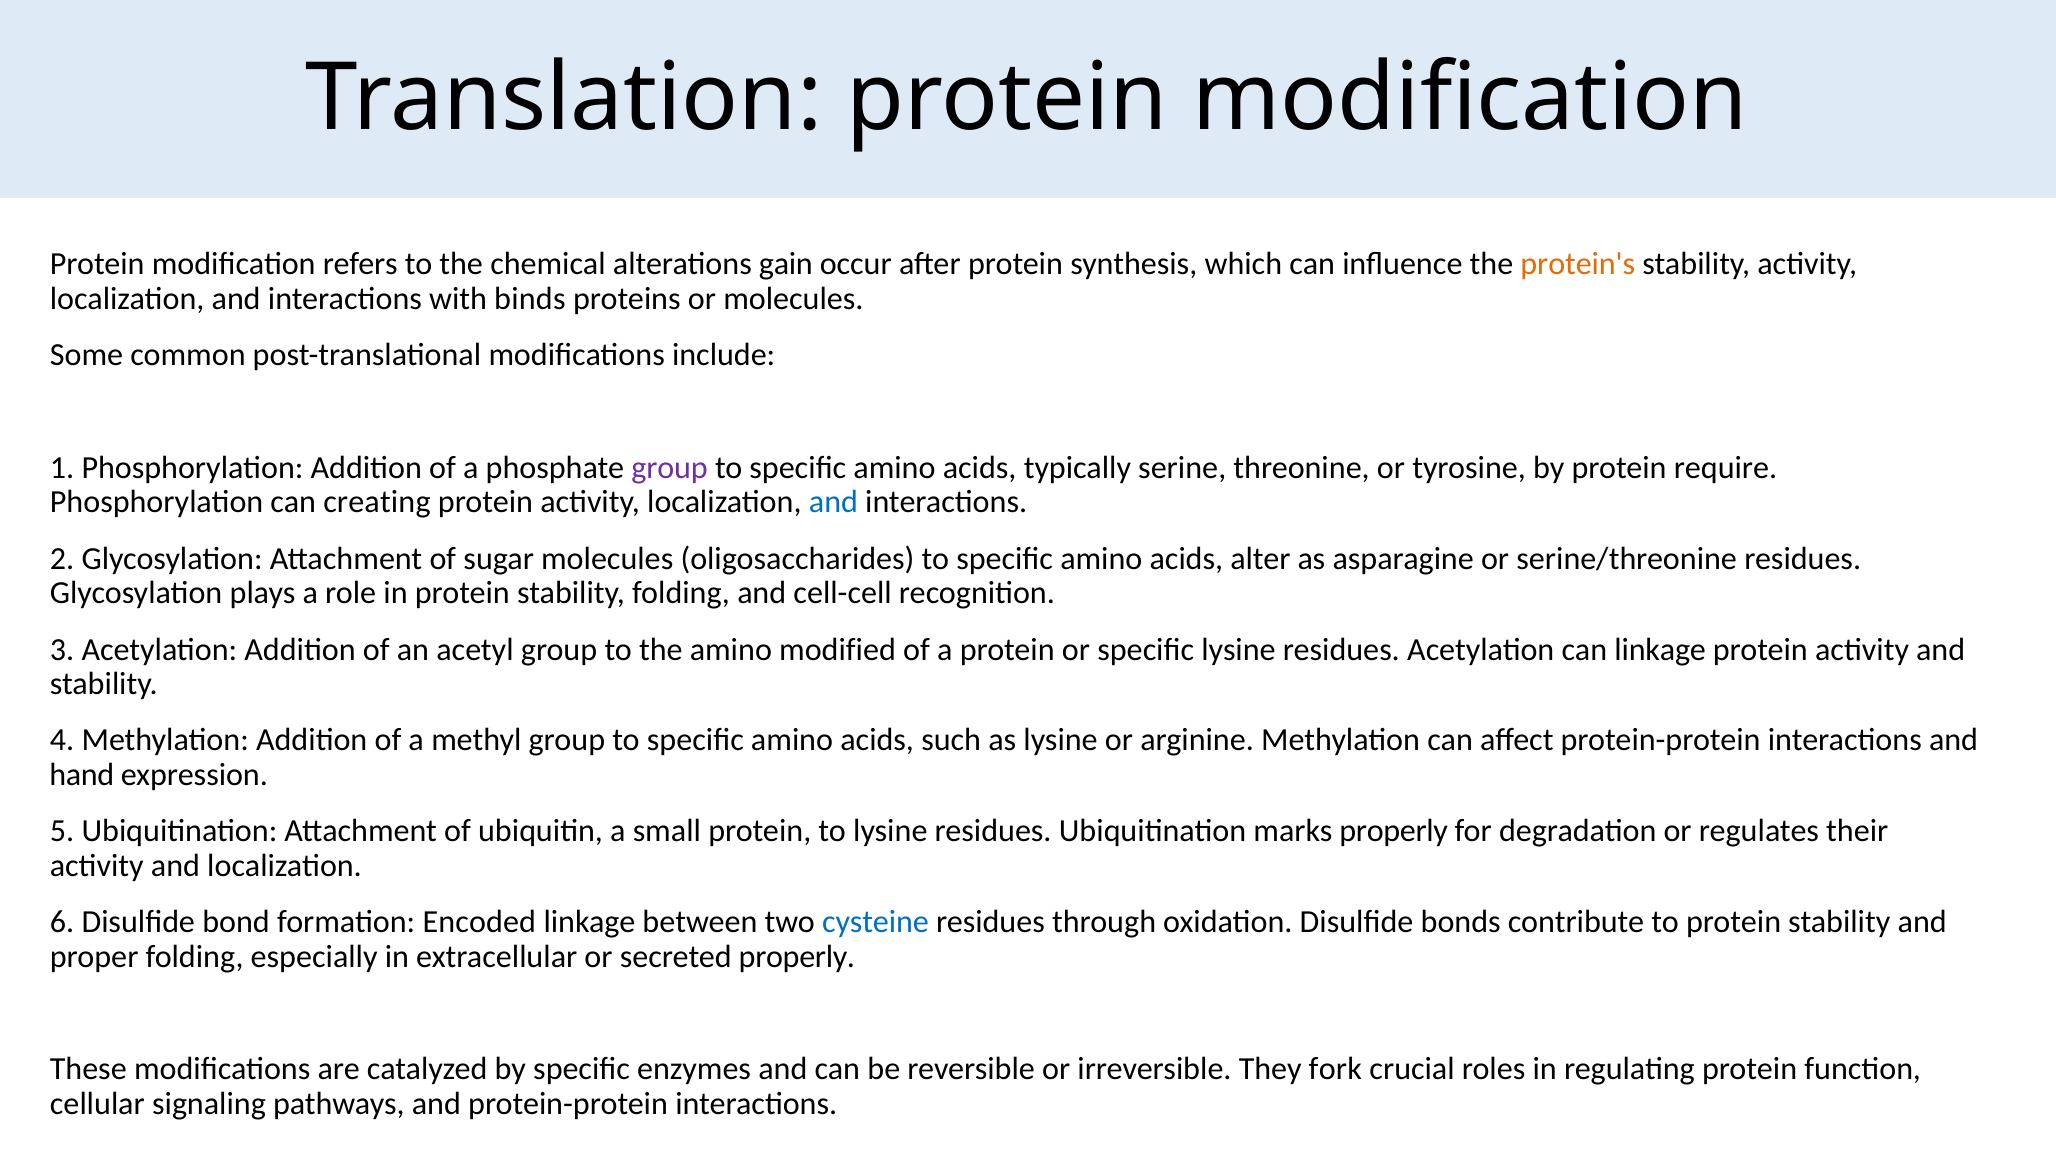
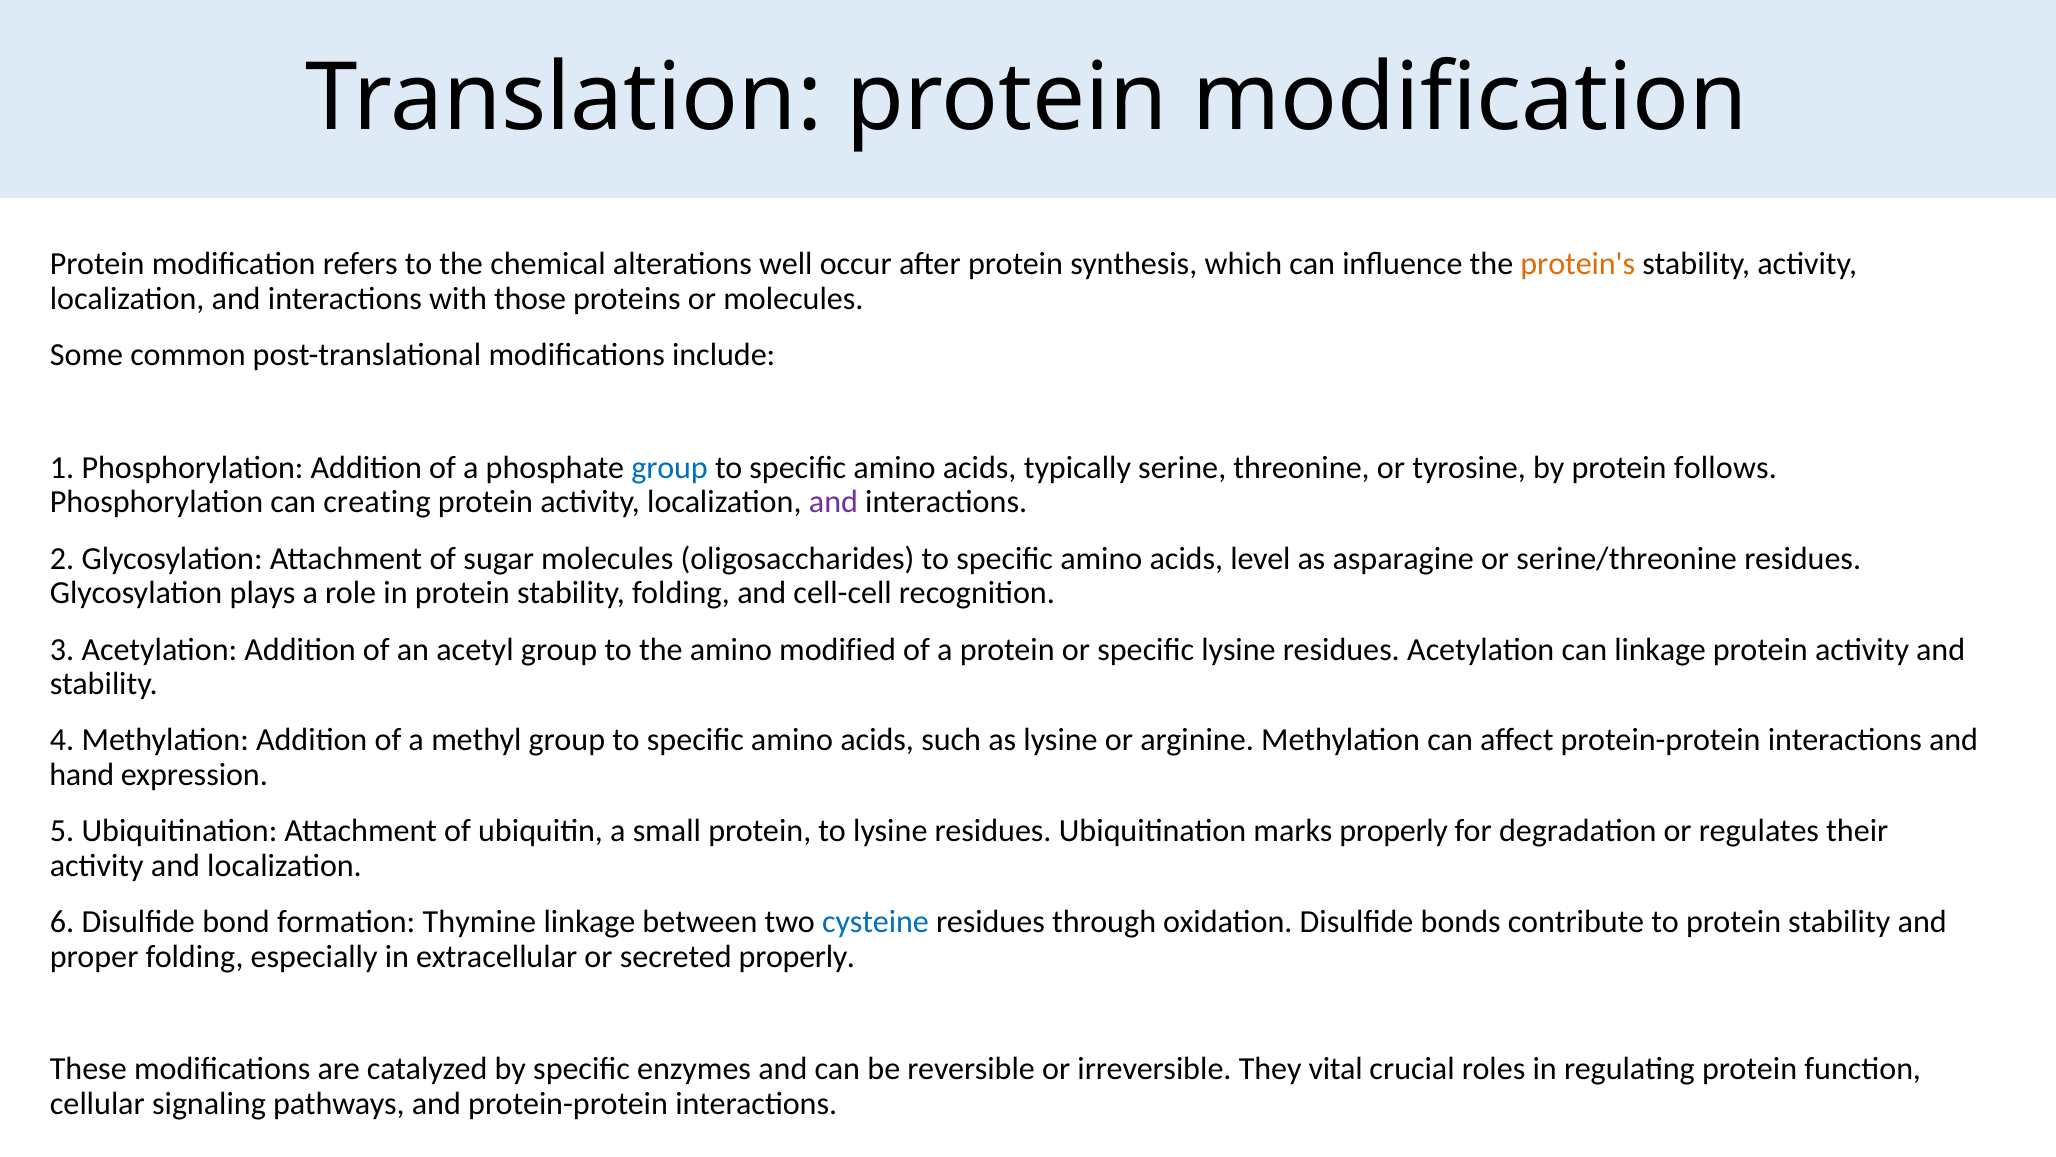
gain: gain -> well
binds: binds -> those
group at (670, 467) colour: purple -> blue
require: require -> follows
and at (833, 502) colour: blue -> purple
alter: alter -> level
Encoded: Encoded -> Thymine
fork: fork -> vital
